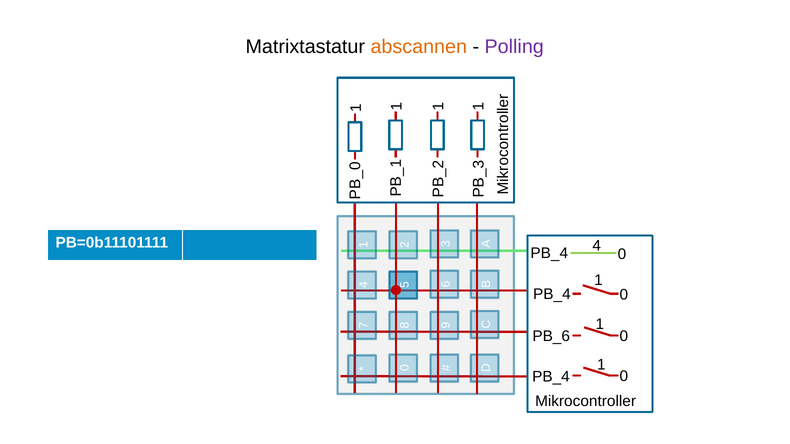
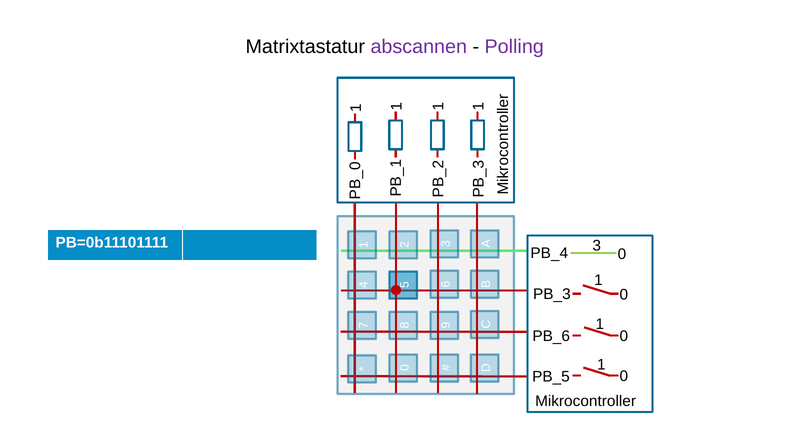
abscannen colour: orange -> purple
PB=0b11101111 4: 4 -> 3
PB_4 at (552, 294): PB_4 -> PB_3
PB_4 at (551, 377): PB_4 -> PB_5
